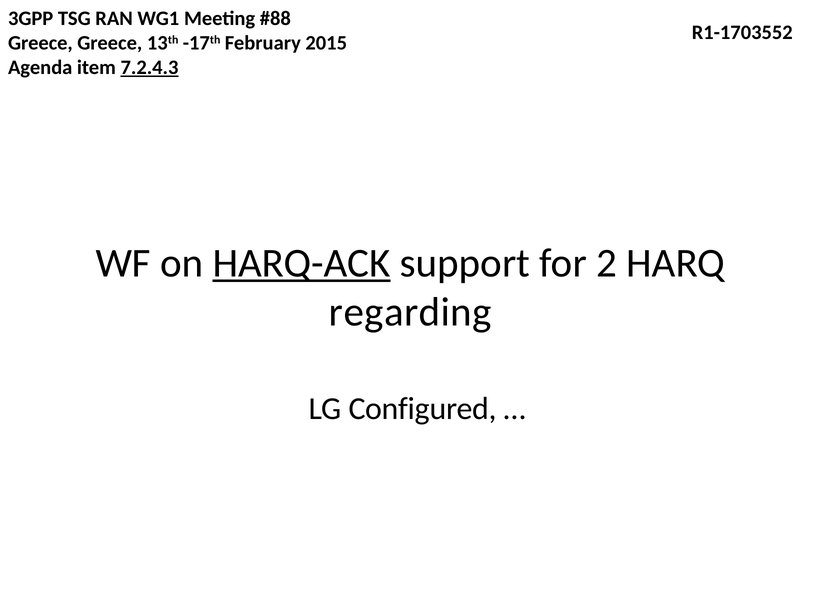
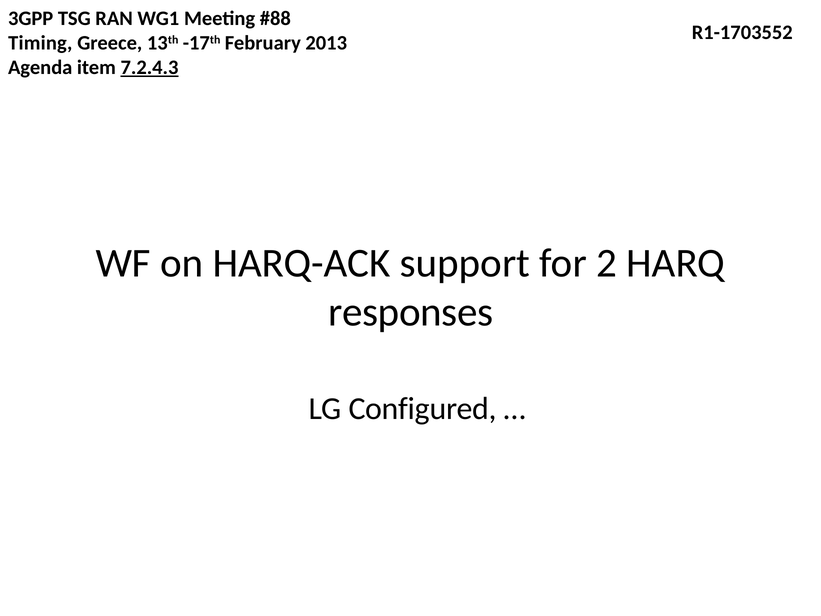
Greece at (40, 43): Greece -> Timing
2015: 2015 -> 2013
HARQ-ACK underline: present -> none
regarding: regarding -> responses
